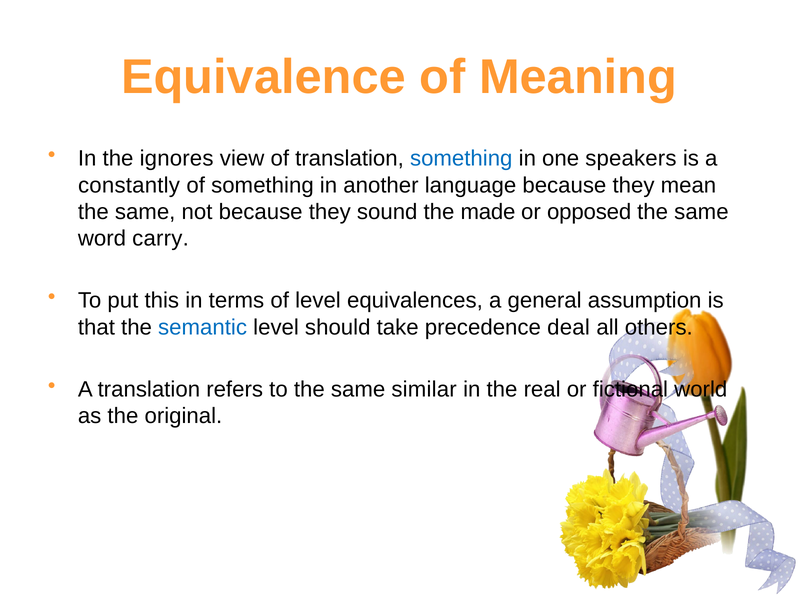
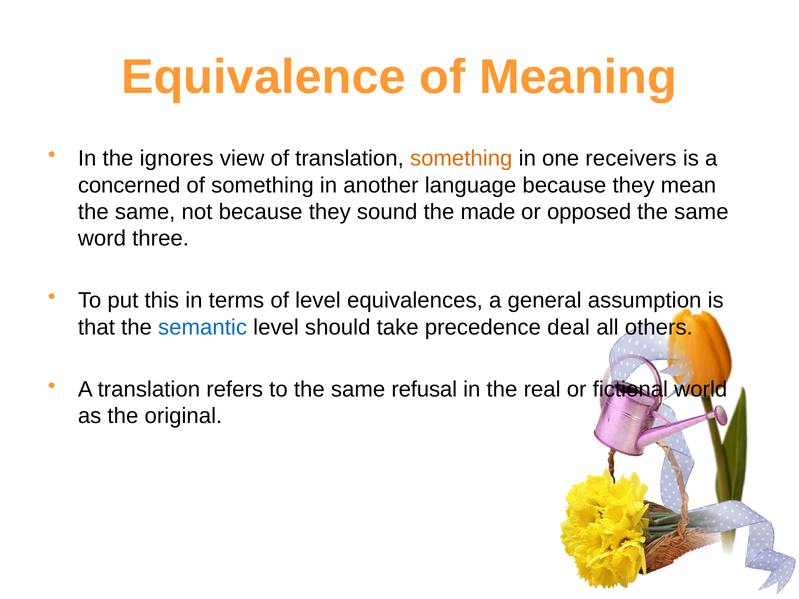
something at (461, 159) colour: blue -> orange
speakers: speakers -> receivers
constantly: constantly -> concerned
carry: carry -> three
similar: similar -> refusal
